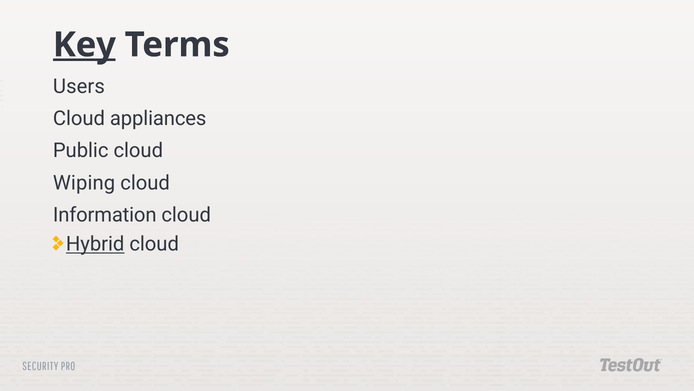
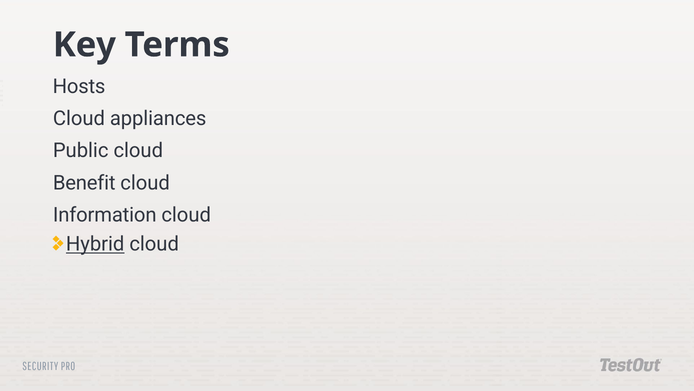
Key underline: present -> none
Users: Users -> Hosts
Wiping: Wiping -> Benefit
